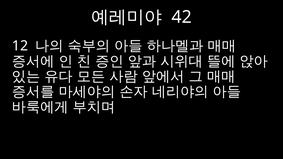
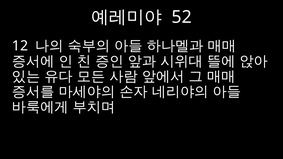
42: 42 -> 52
